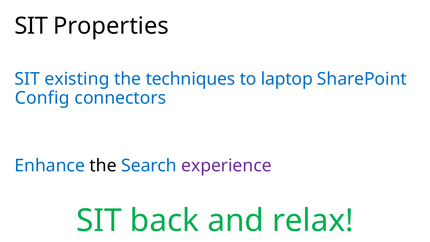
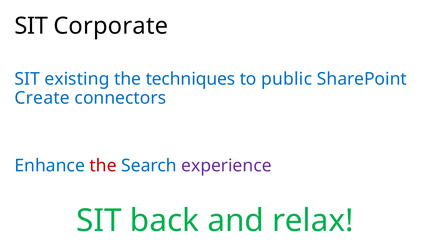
Properties: Properties -> Corporate
laptop: laptop -> public
Config: Config -> Create
the at (103, 165) colour: black -> red
